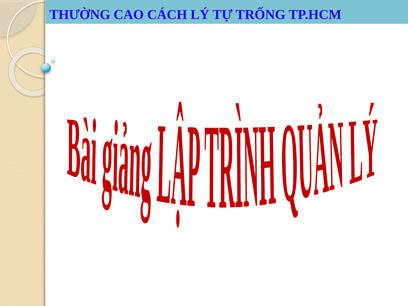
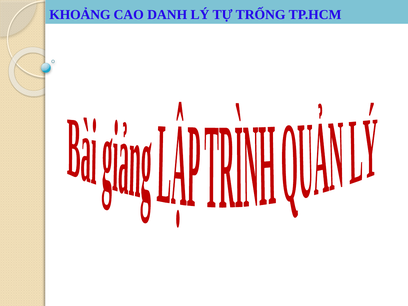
THƯỜNG: THƯỜNG -> KHOẢNG
CÁCH: CÁCH -> DANH
